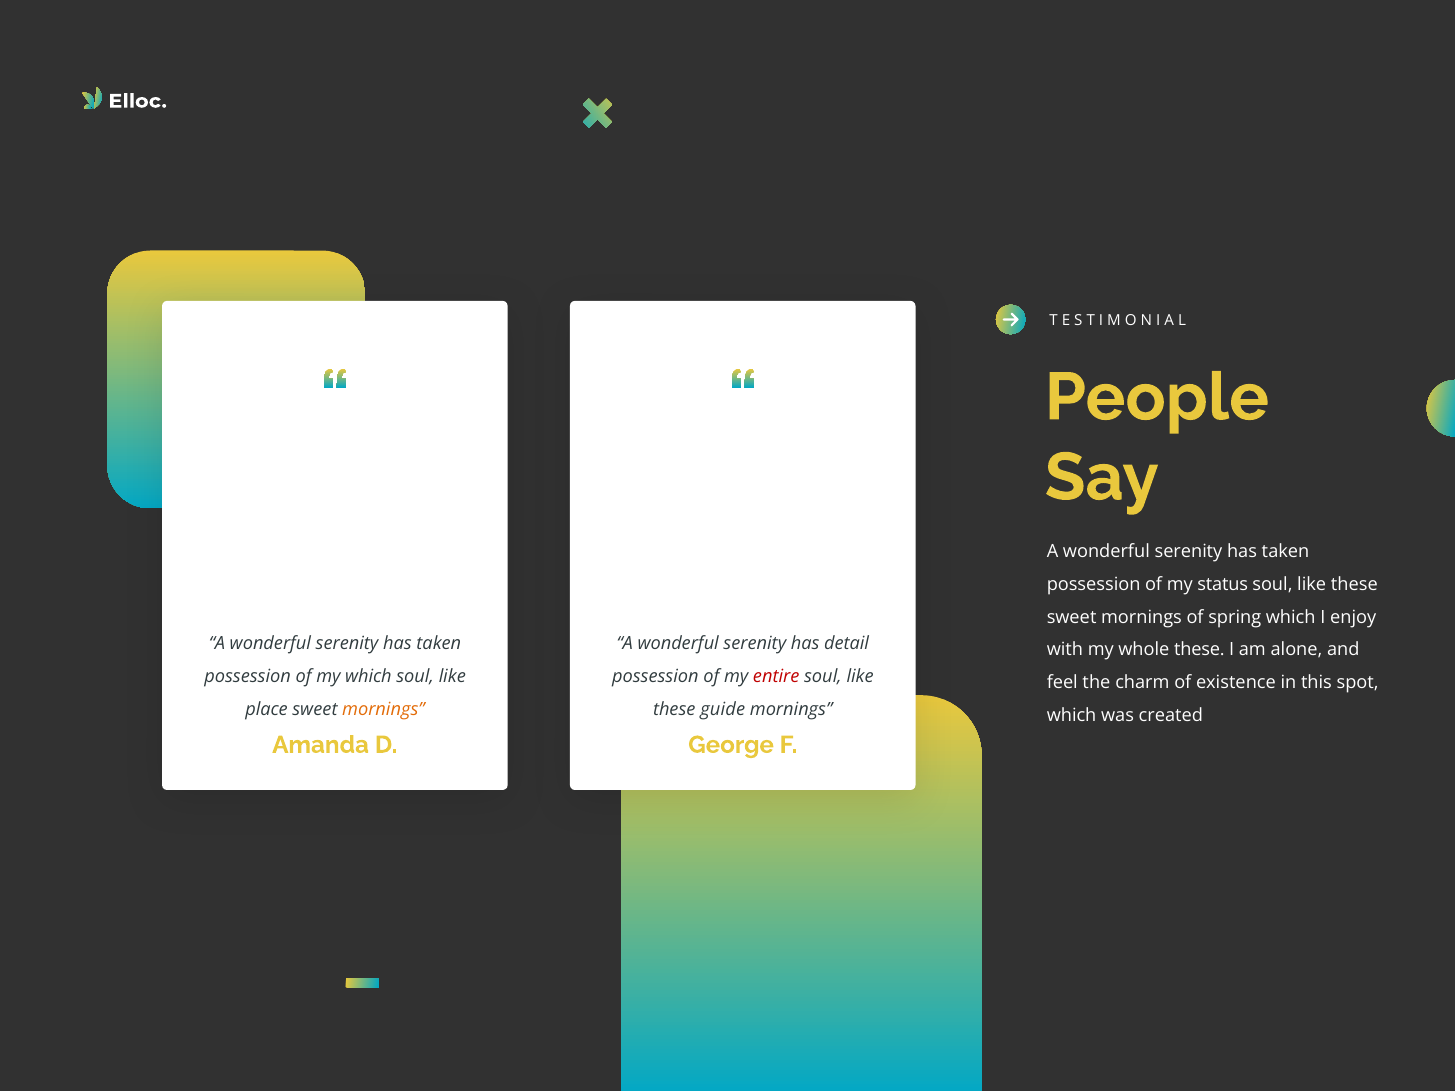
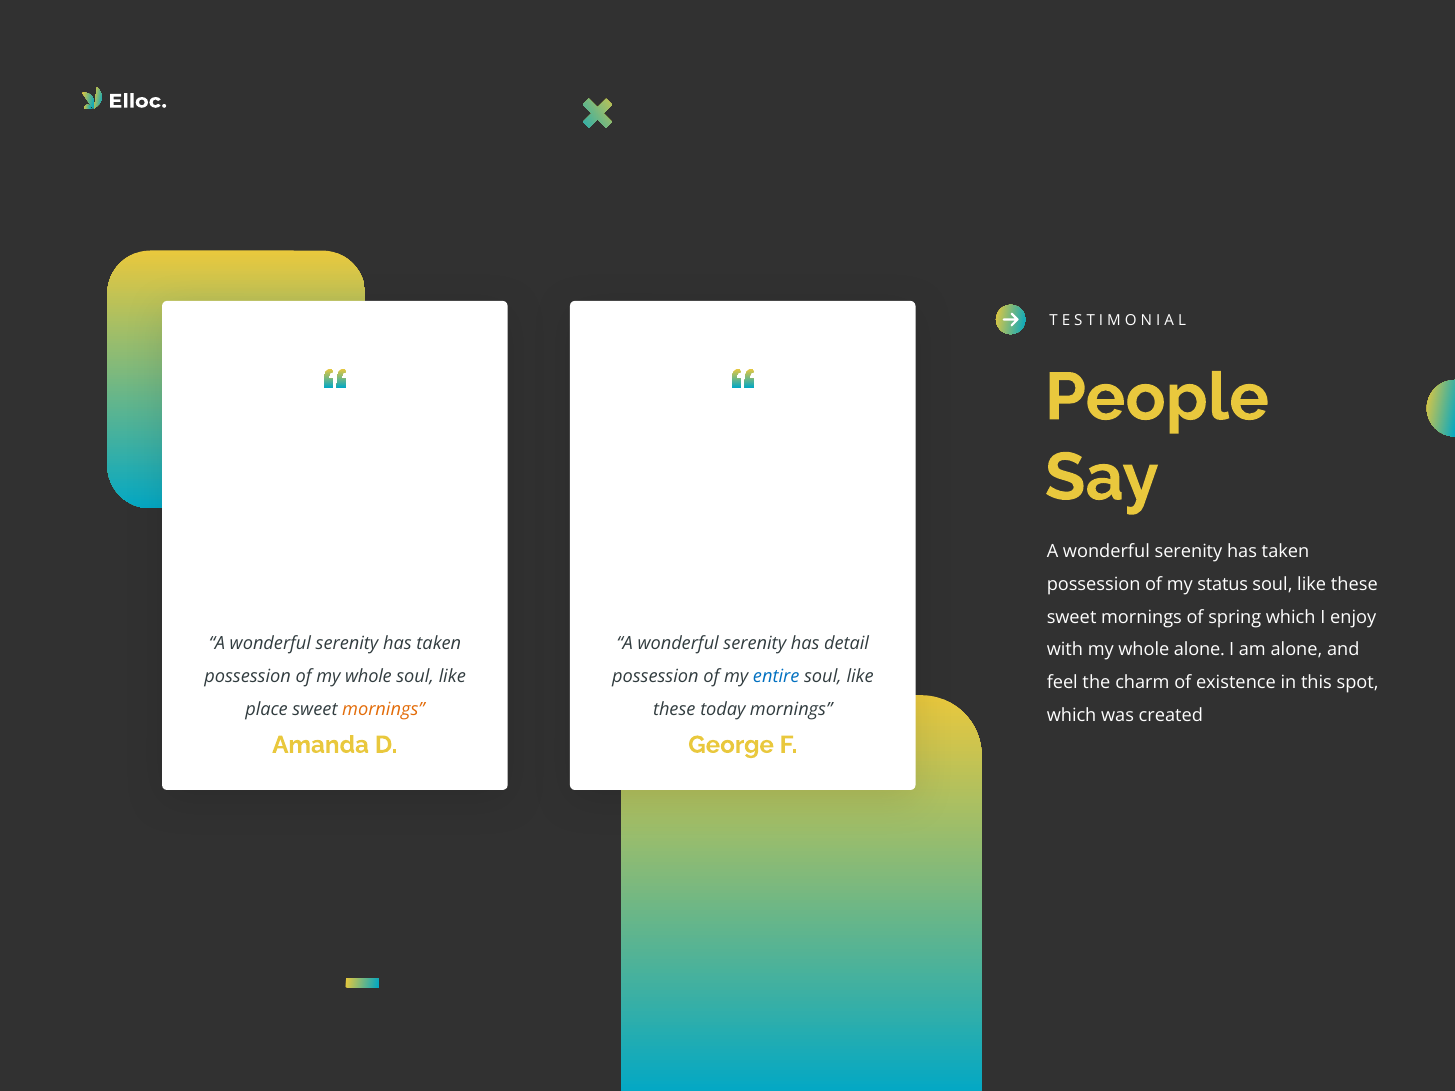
whole these: these -> alone
of my which: which -> whole
entire colour: red -> blue
guide: guide -> today
